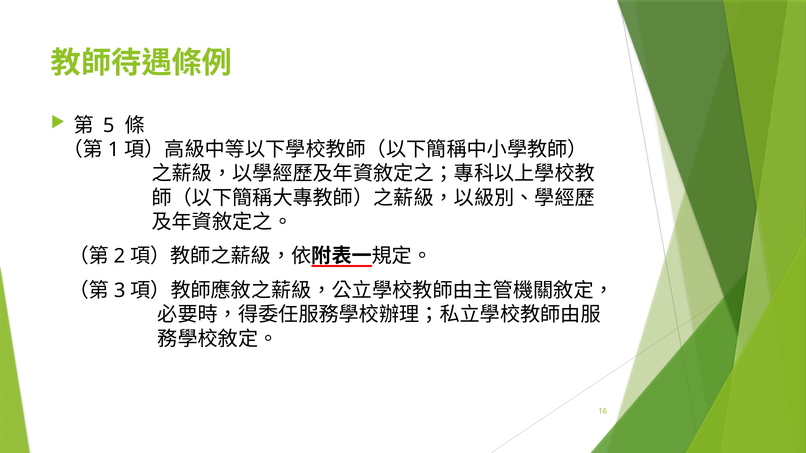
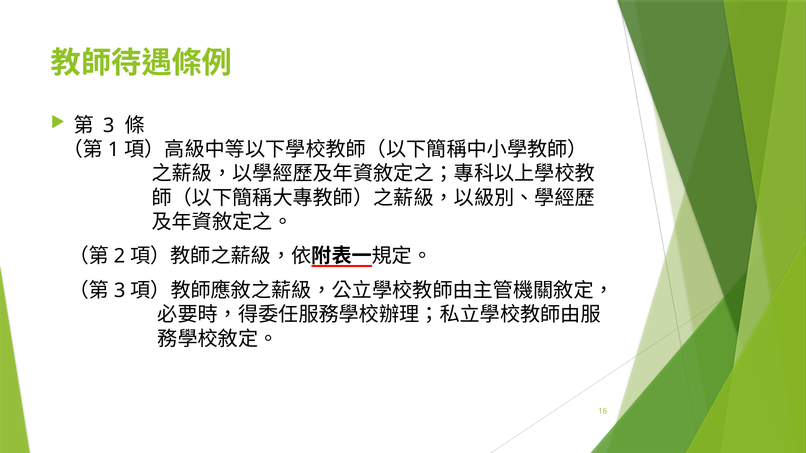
5 at (109, 126): 5 -> 3
